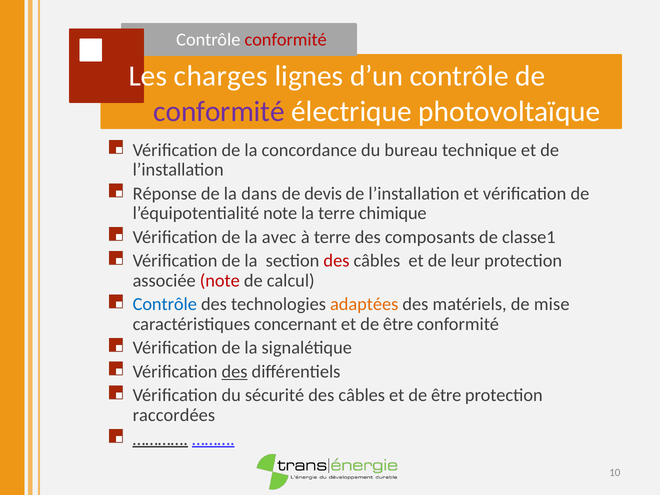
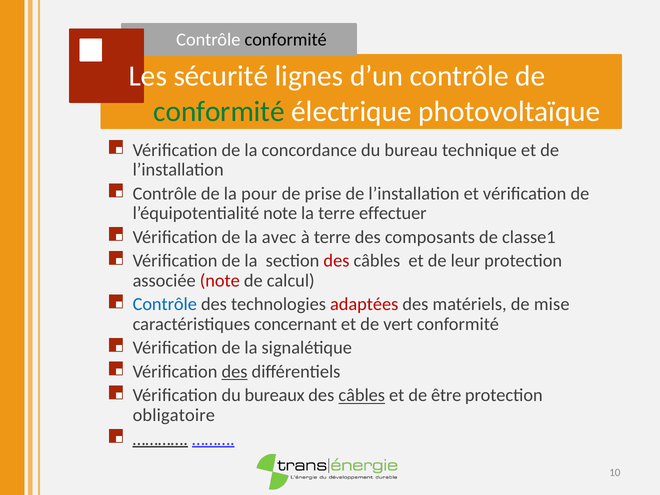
conformité at (286, 40) colour: red -> black
charges: charges -> sécurité
conformité at (219, 111) colour: purple -> green
Réponse at (165, 194): Réponse -> Contrôle
dans: dans -> pour
devis: devis -> prise
chimique: chimique -> effectuer
adaptées colour: orange -> red
être at (398, 324): être -> vert
sécurité: sécurité -> bureaux
câbles at (362, 395) underline: none -> present
raccordées: raccordées -> obligatoire
